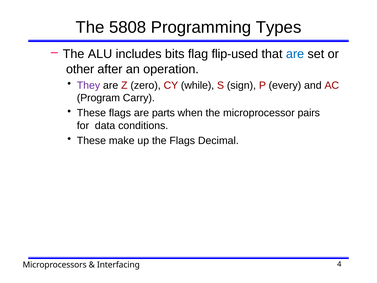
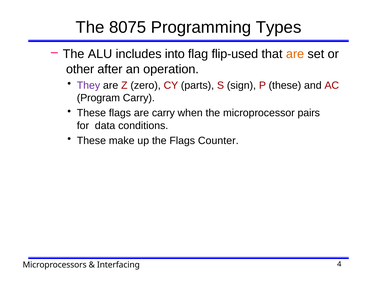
5808: 5808 -> 8075
bits: bits -> into
are at (295, 54) colour: blue -> orange
while: while -> parts
P every: every -> these
are parts: parts -> carry
Decimal: Decimal -> Counter
